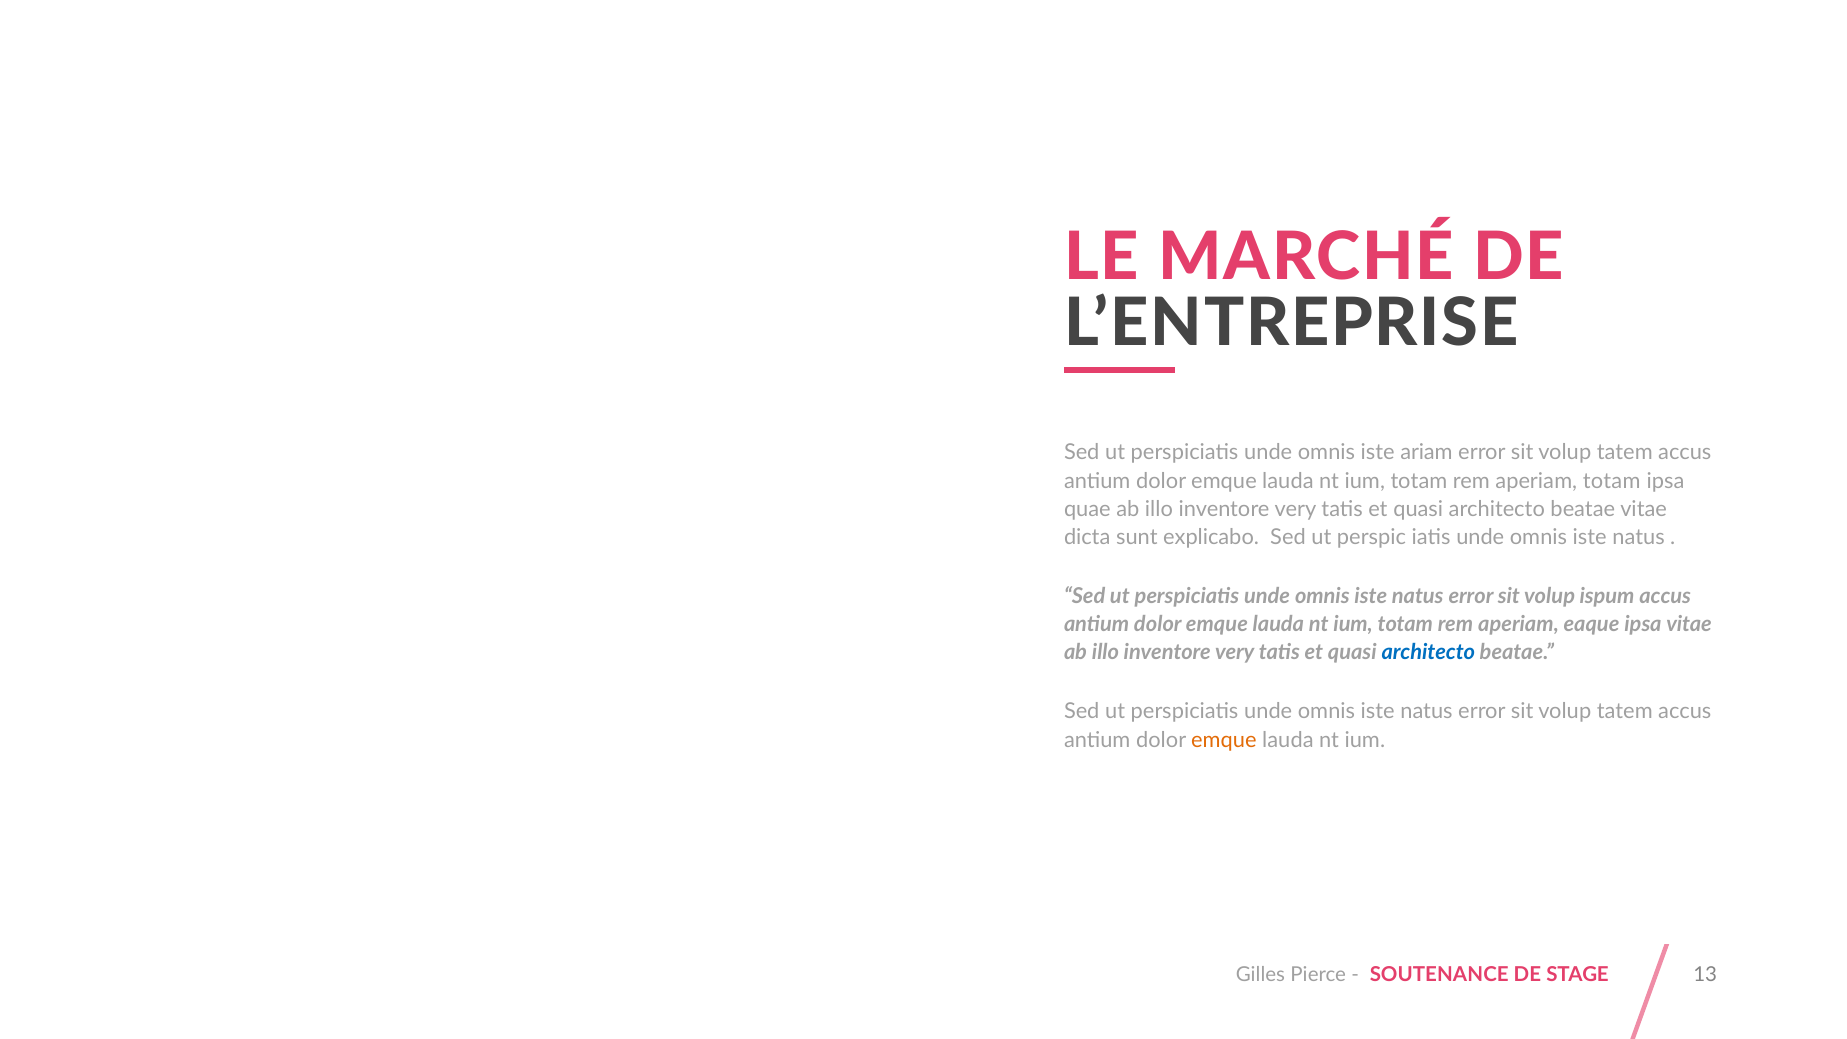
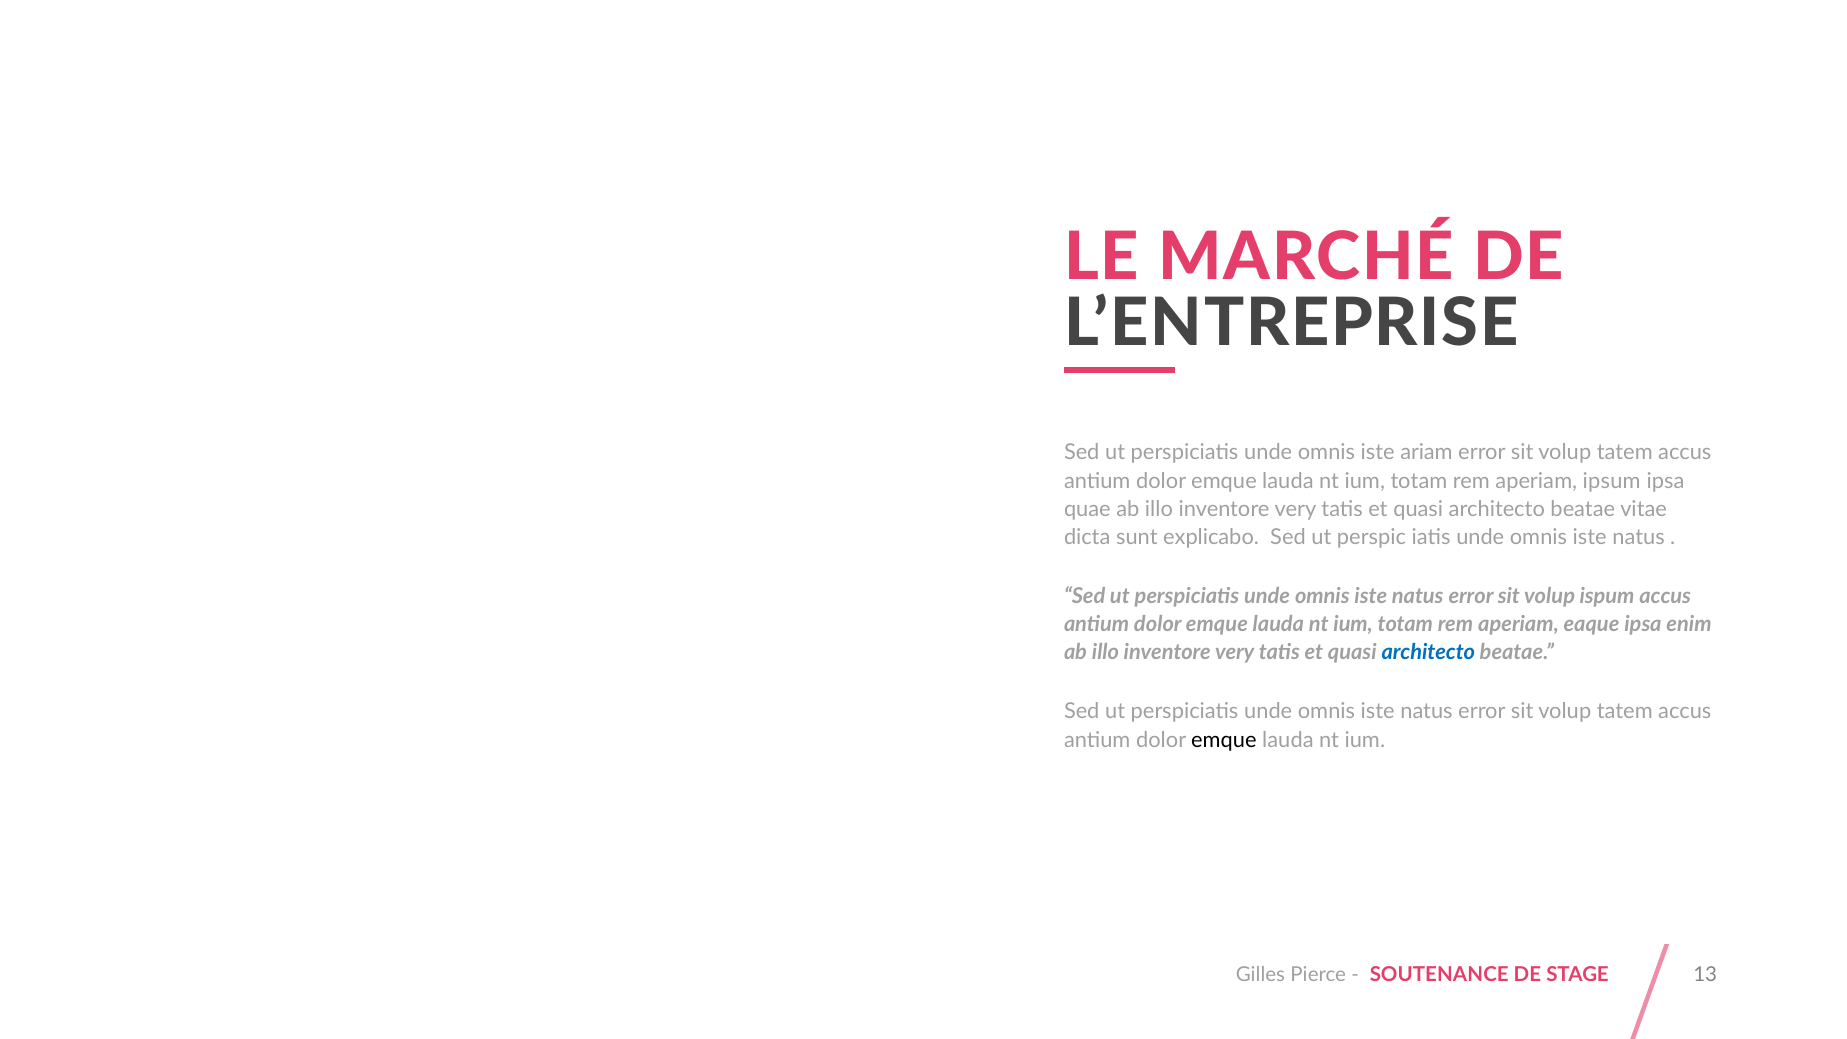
aperiam totam: totam -> ipsum
ipsa vitae: vitae -> enim
emque at (1224, 740) colour: orange -> black
